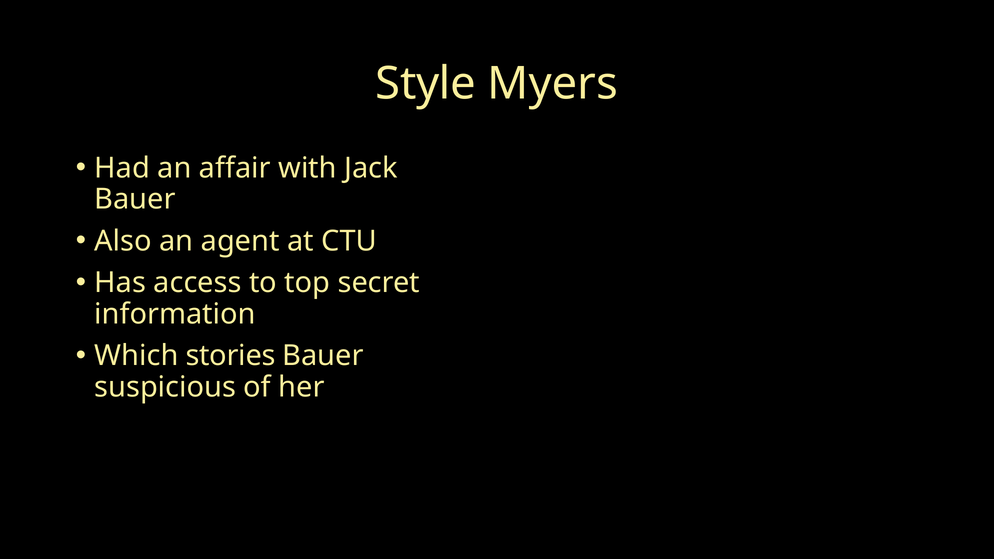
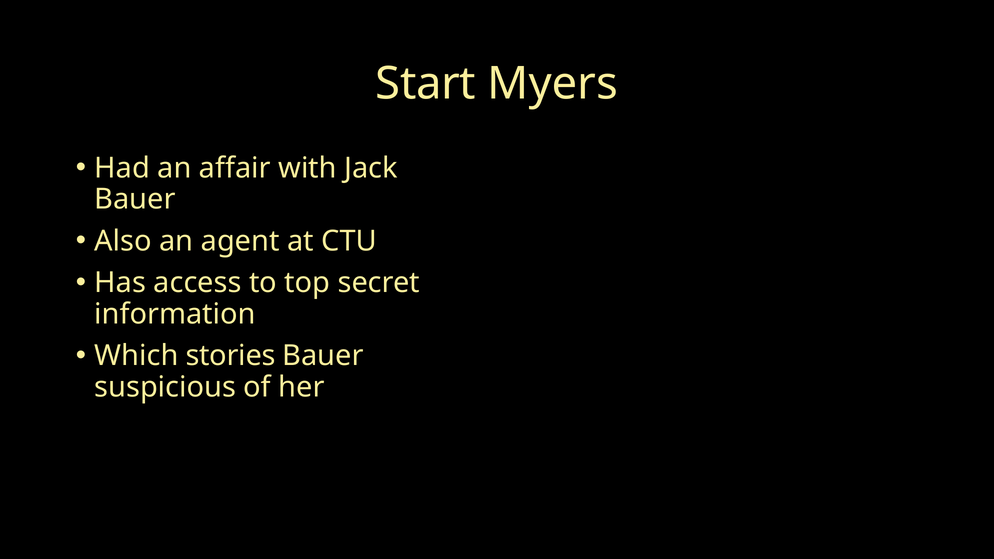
Style: Style -> Start
